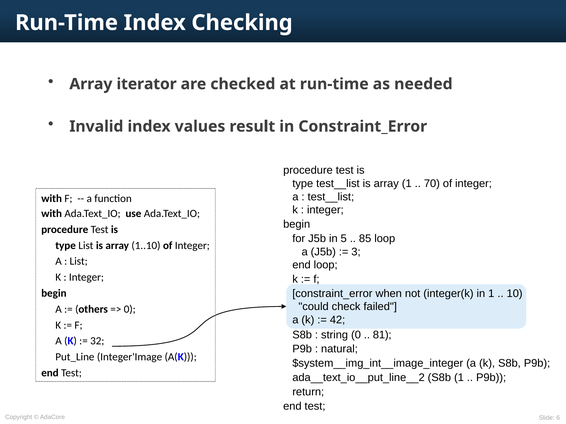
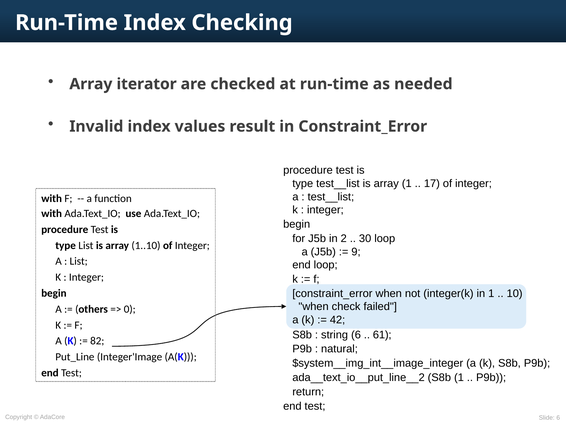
70: 70 -> 17
5: 5 -> 2
85: 85 -> 30
3: 3 -> 9
could at (314, 307): could -> when
string 0: 0 -> 6
81: 81 -> 61
32: 32 -> 82
